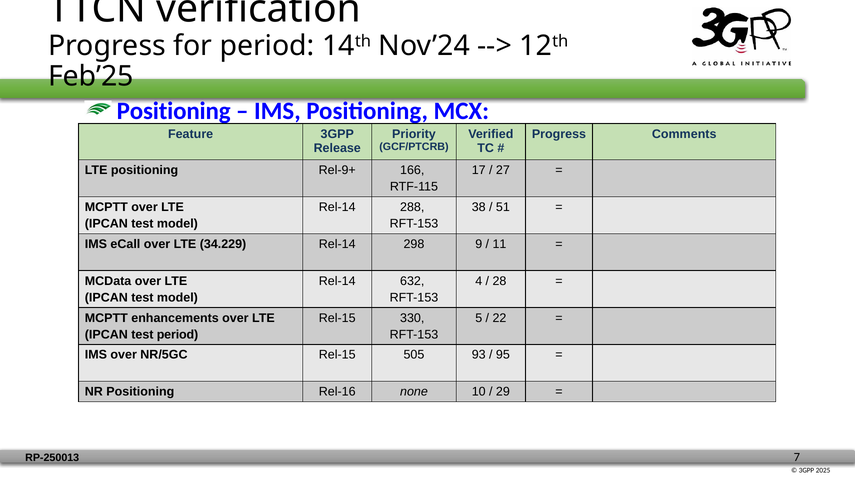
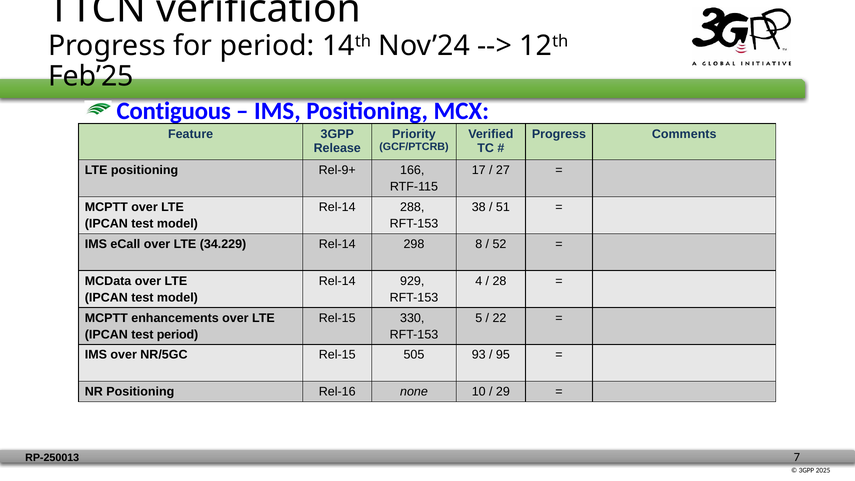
Positioning at (174, 111): Positioning -> Contiguous
9: 9 -> 8
11: 11 -> 52
632: 632 -> 929
